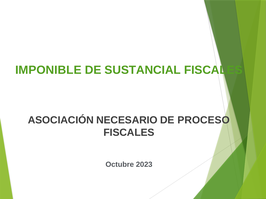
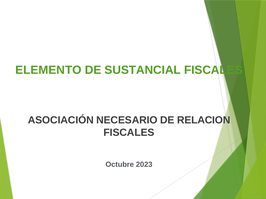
IMPONIBLE: IMPONIBLE -> ELEMENTO
PROCESO: PROCESO -> RELACION
